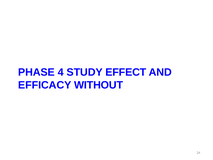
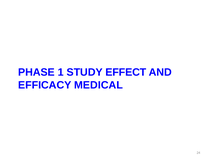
4: 4 -> 1
WITHOUT: WITHOUT -> MEDICAL
